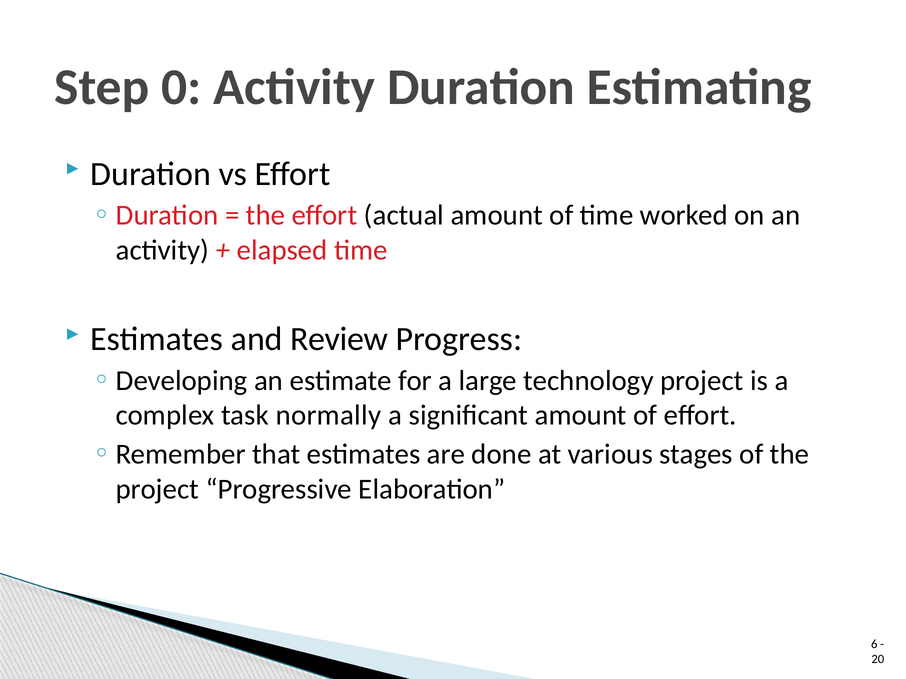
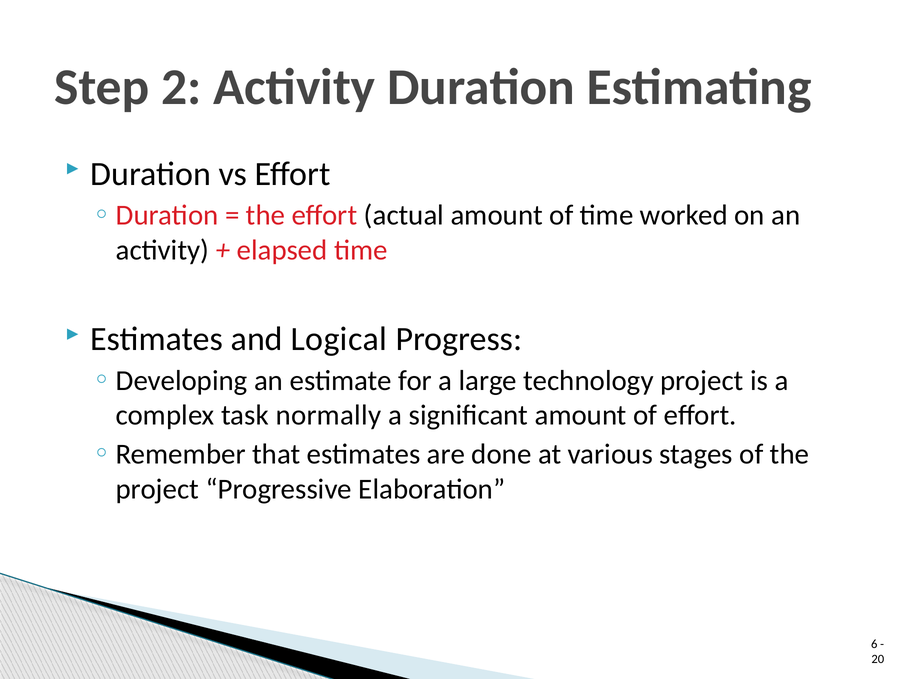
0: 0 -> 2
Review: Review -> Logical
